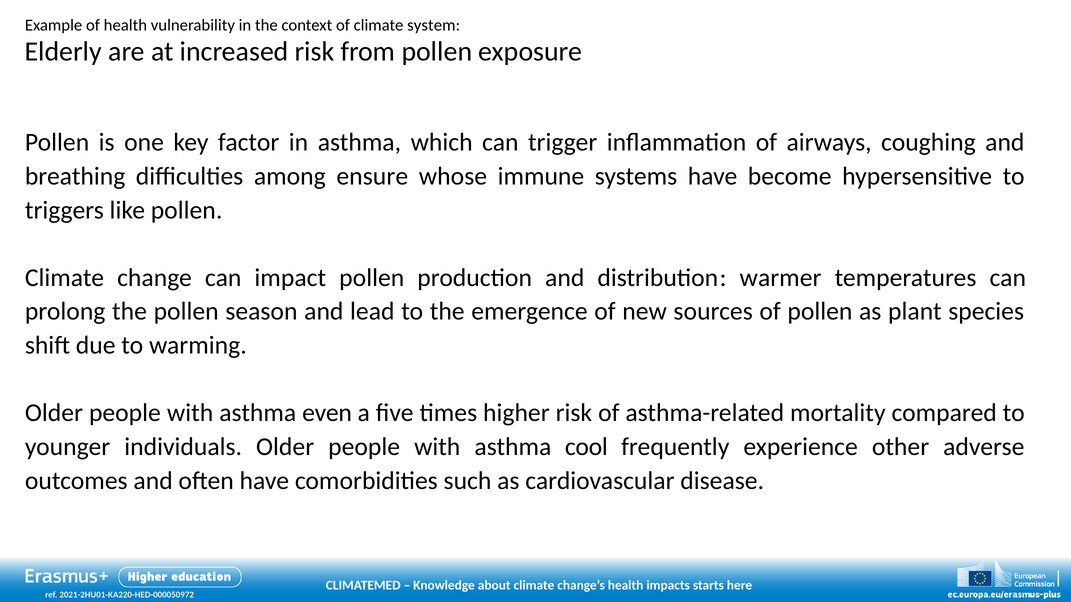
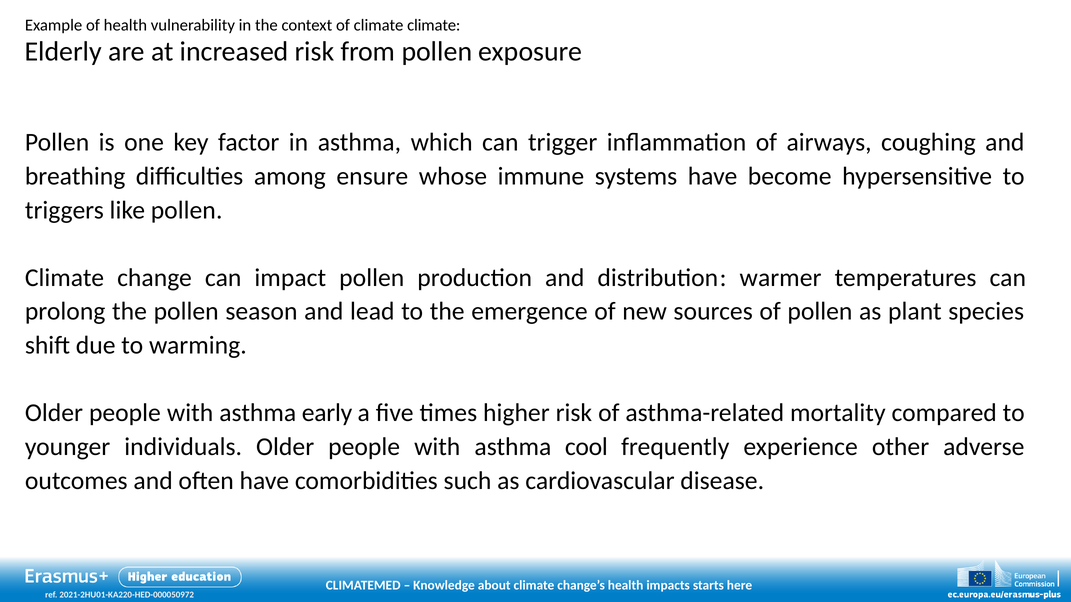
climate system: system -> climate
even: even -> early
